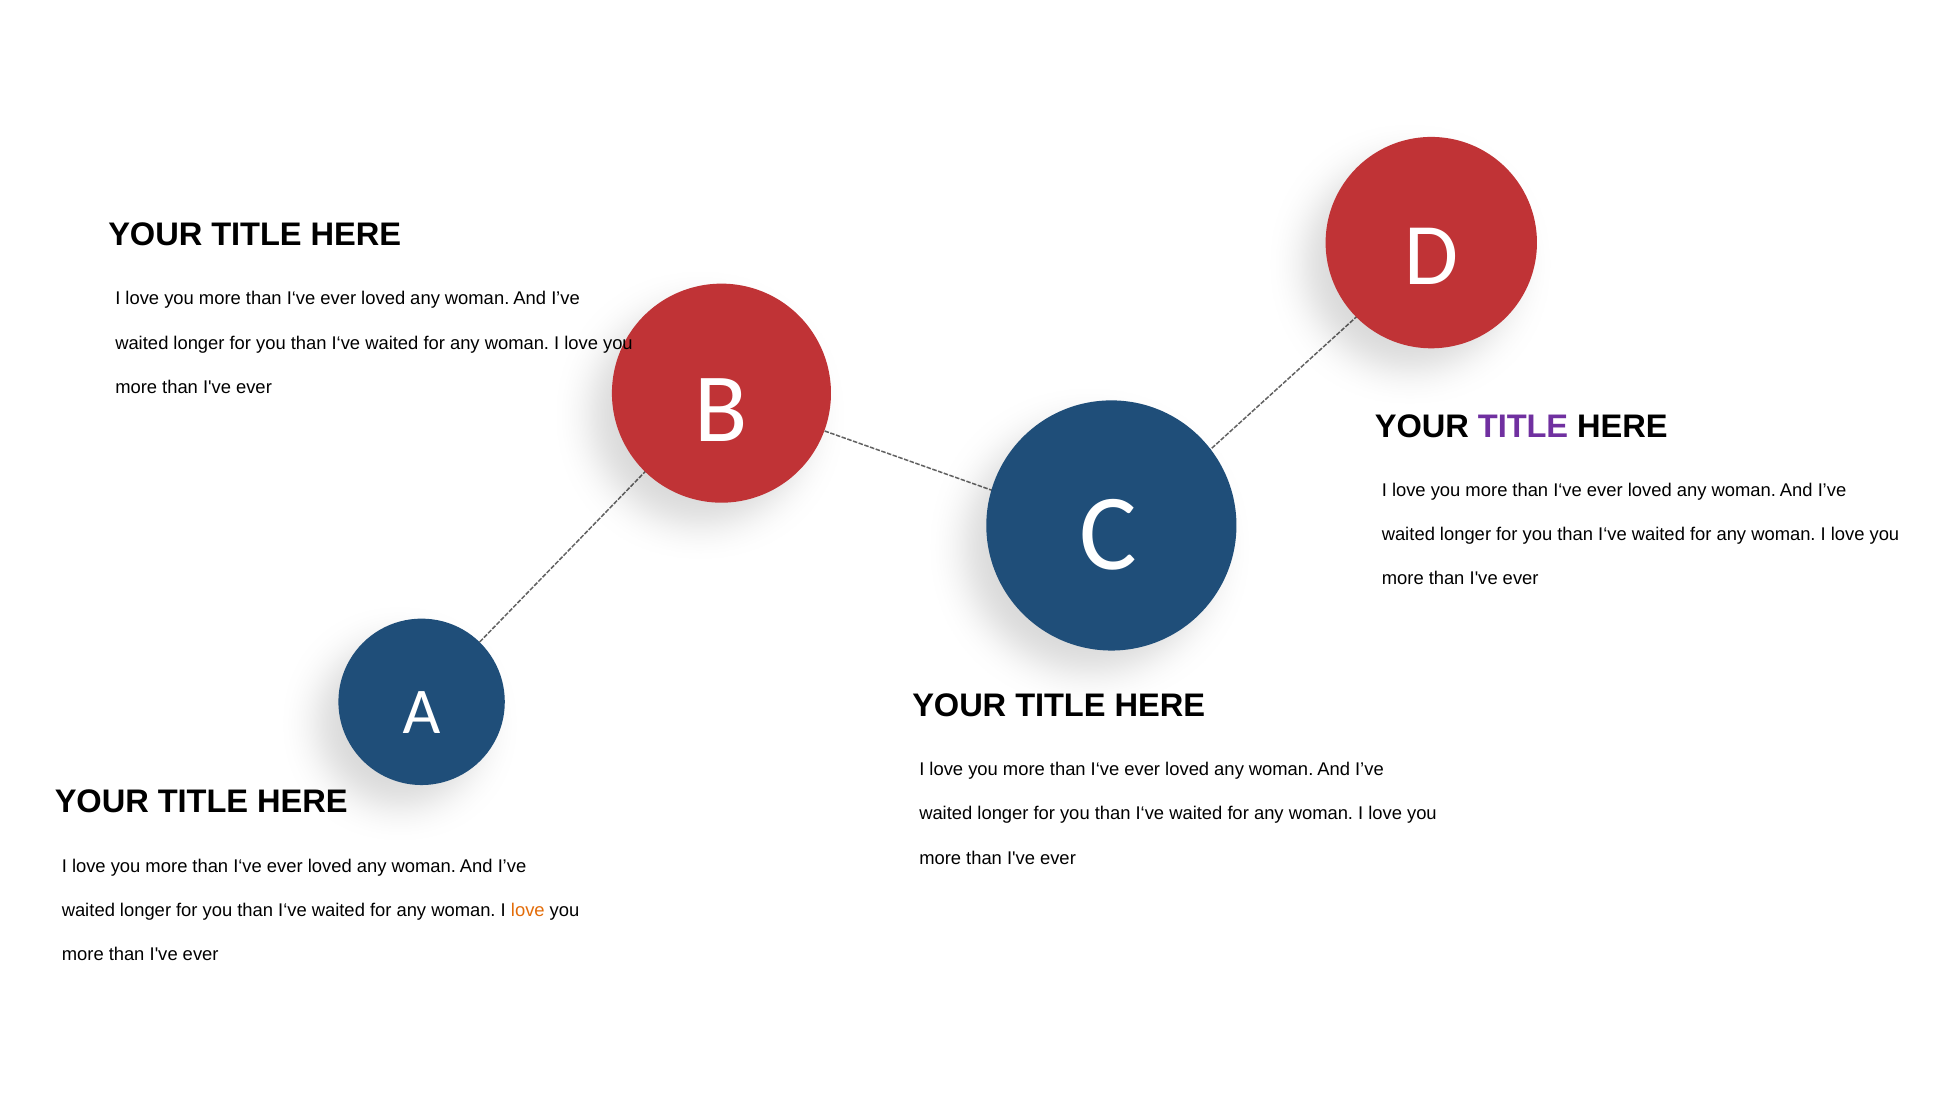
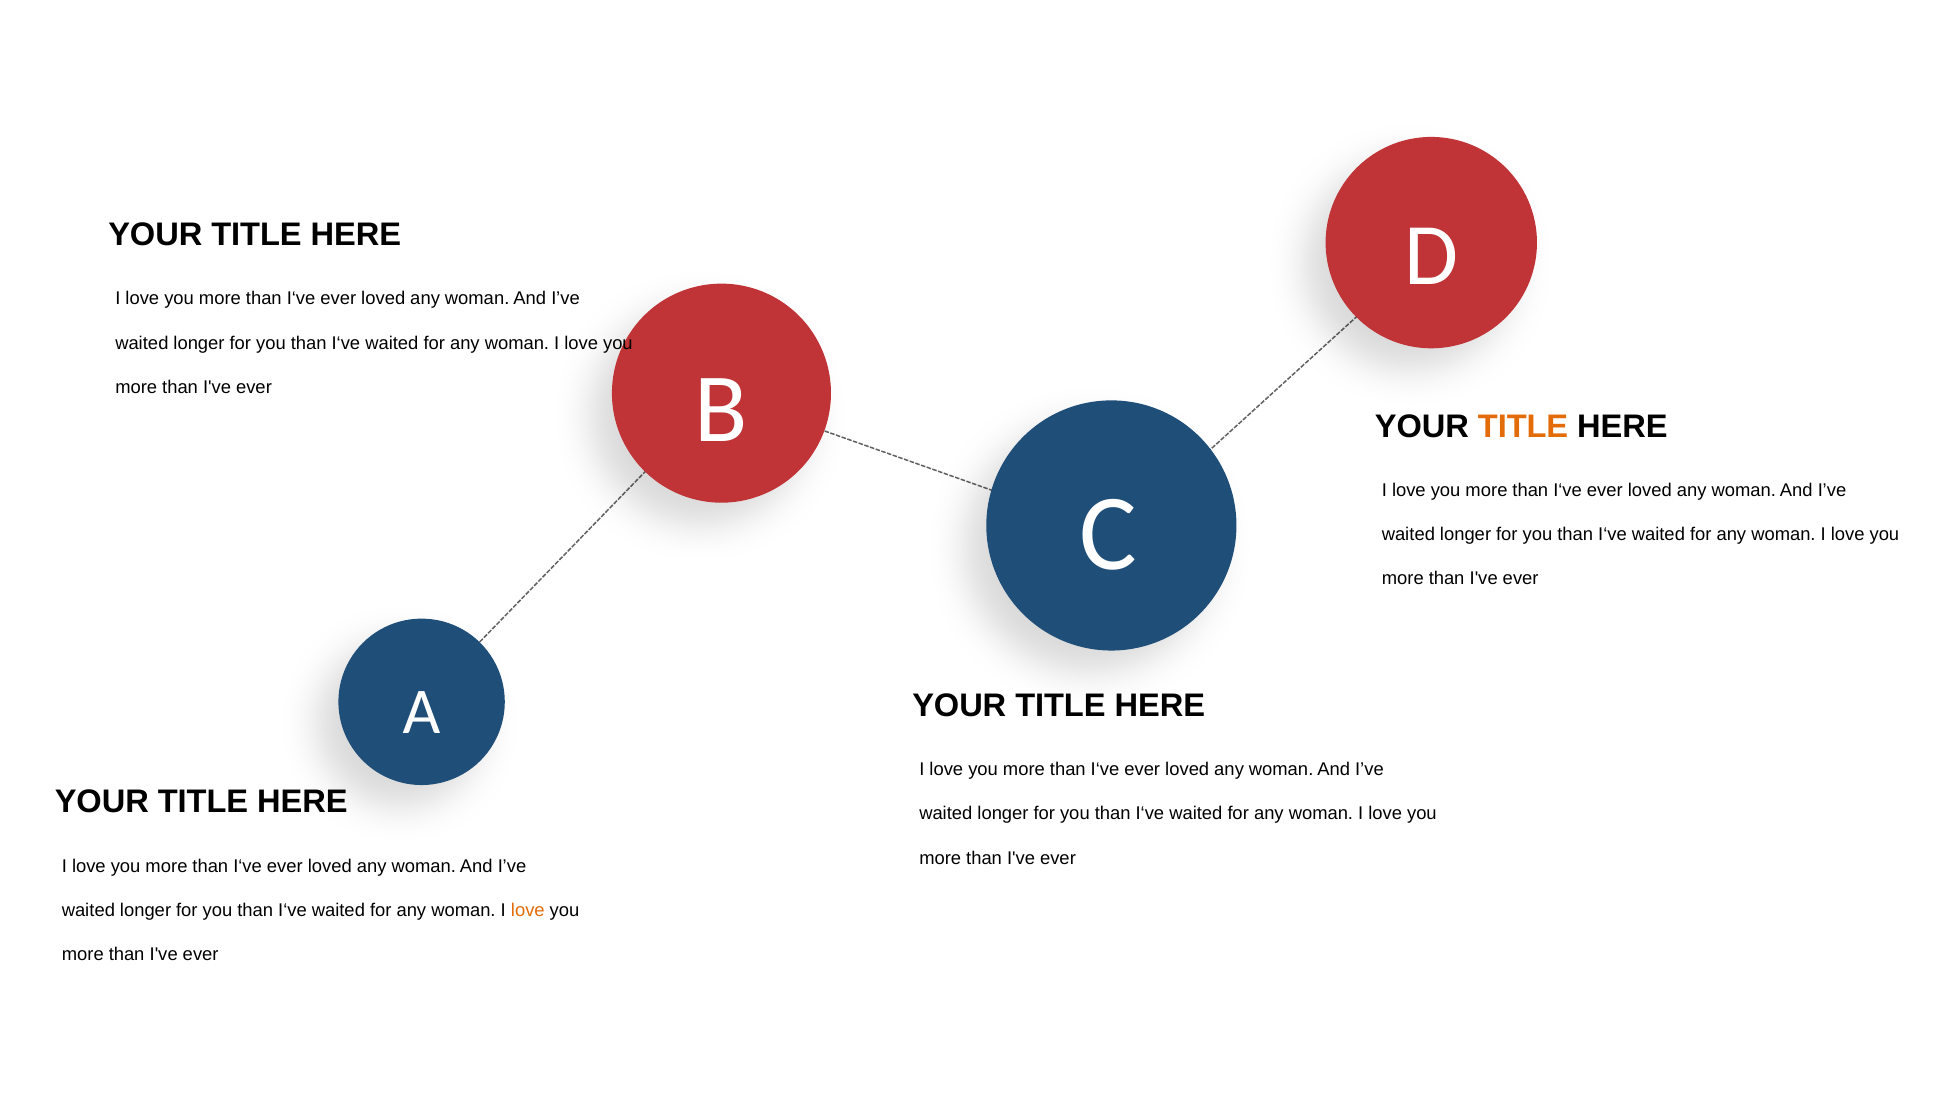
TITLE at (1523, 426) colour: purple -> orange
